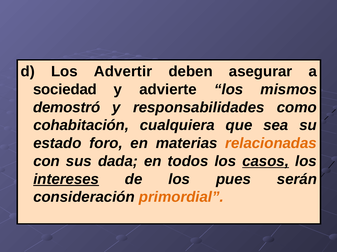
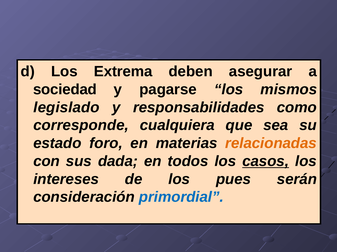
Advertir: Advertir -> Extrema
advierte: advierte -> pagarse
demostró: demostró -> legislado
cohabitación: cohabitación -> corresponde
intereses underline: present -> none
primordial colour: orange -> blue
